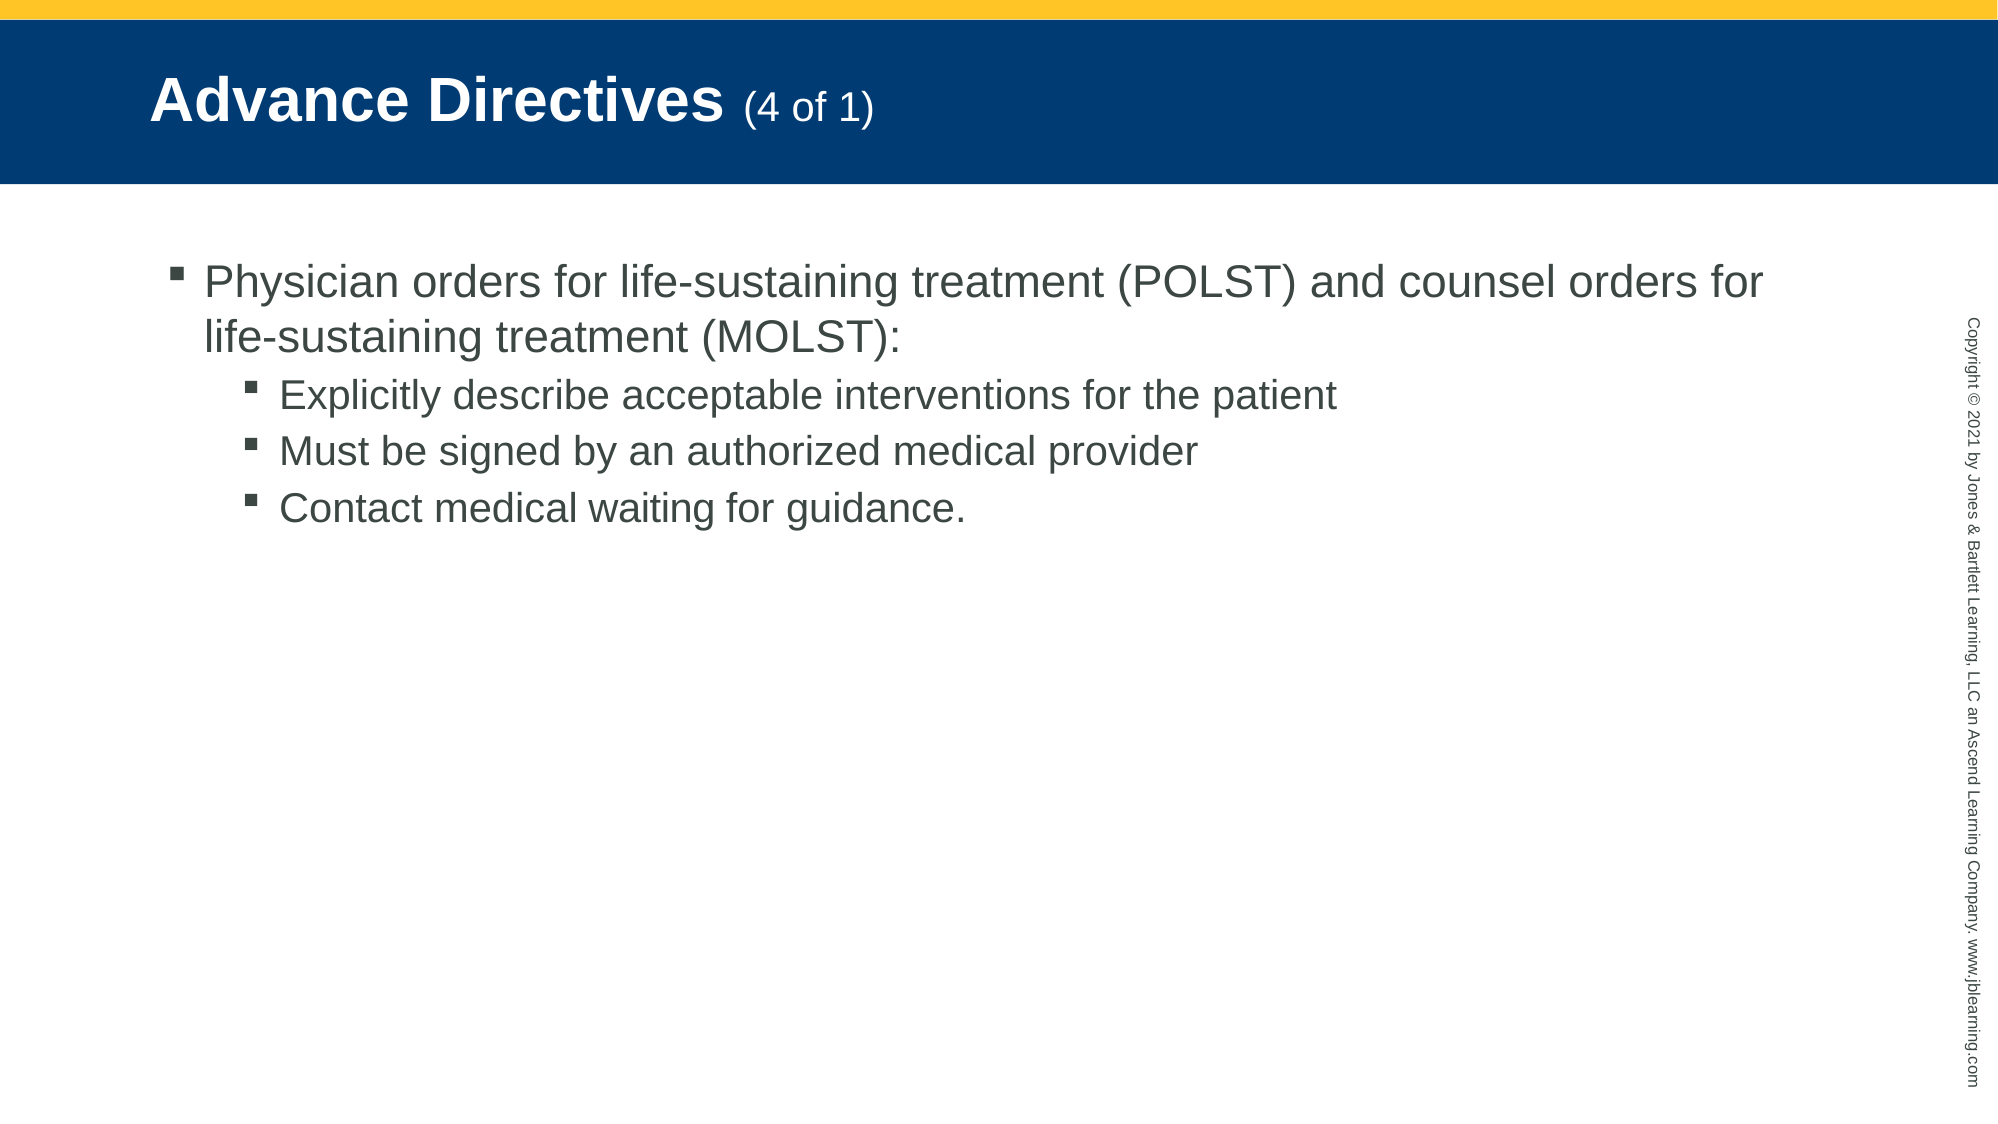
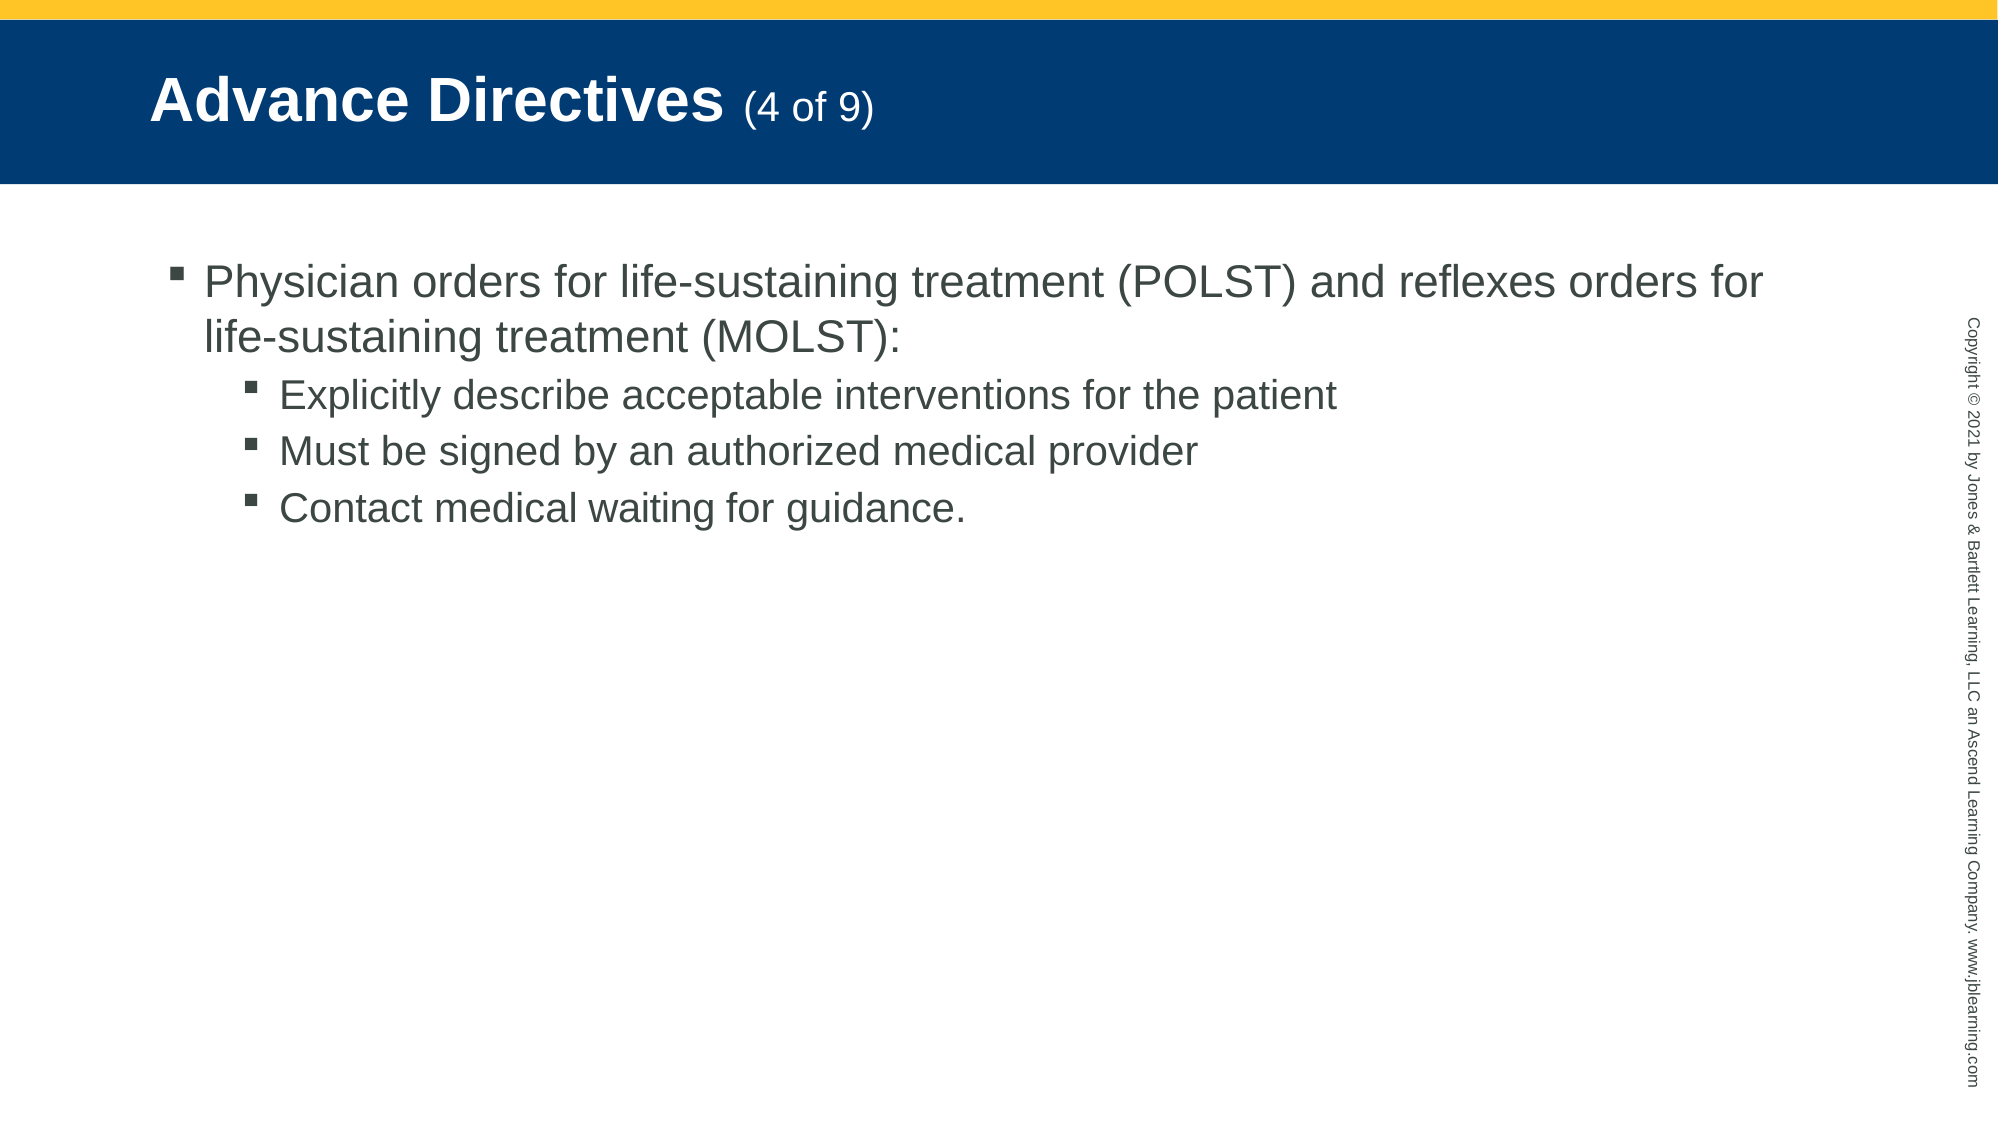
of 1: 1 -> 9
counsel: counsel -> reflexes
